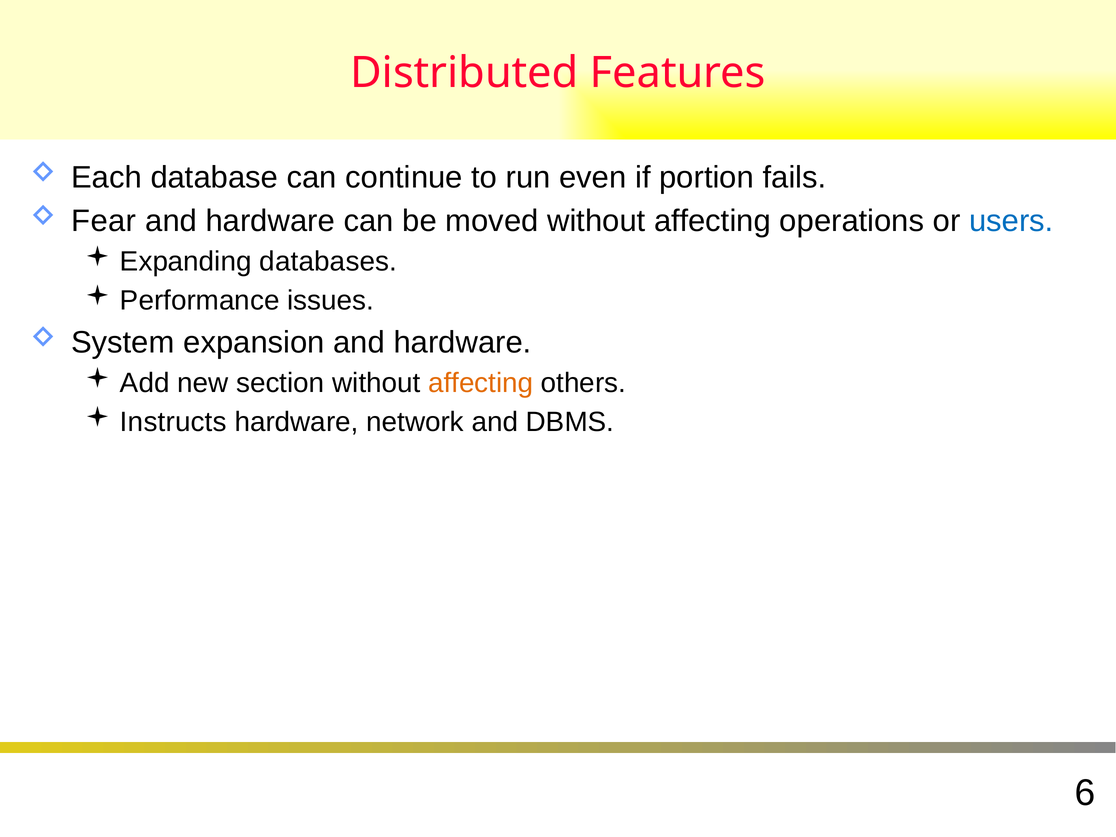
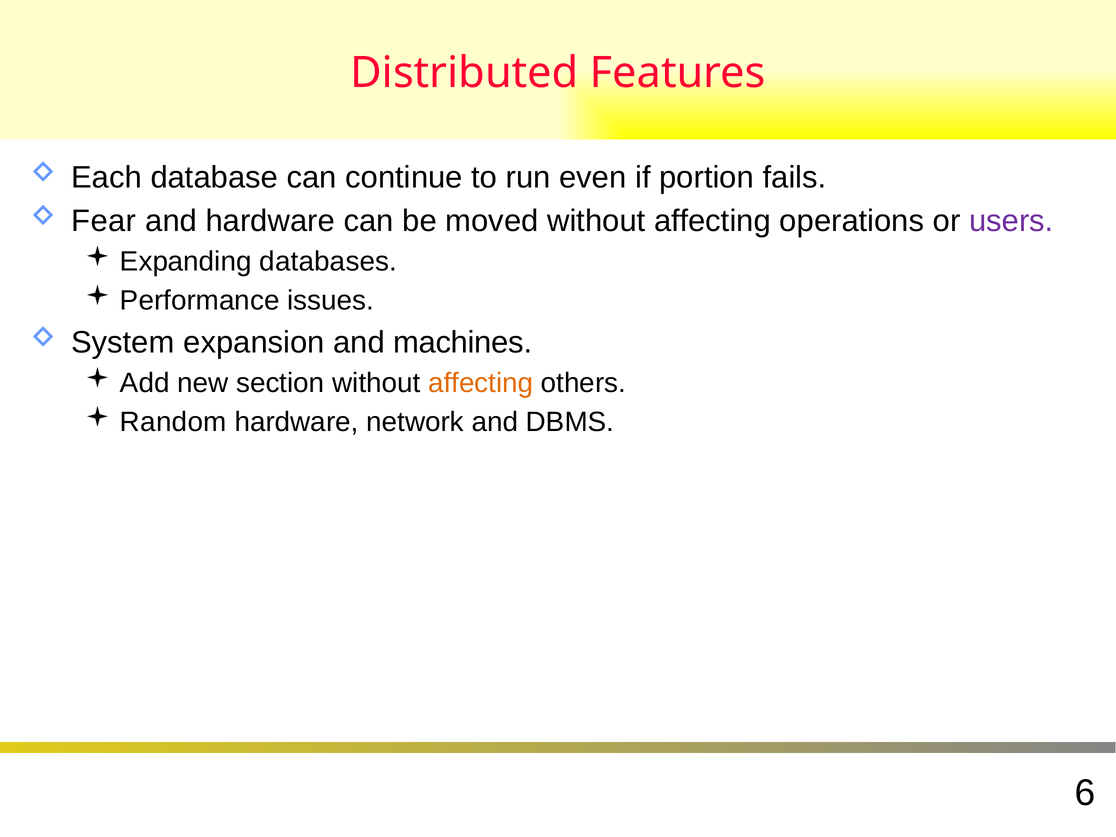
users colour: blue -> purple
expansion and hardware: hardware -> machines
Instructs: Instructs -> Random
